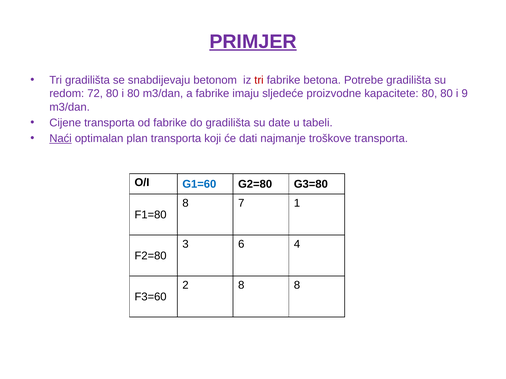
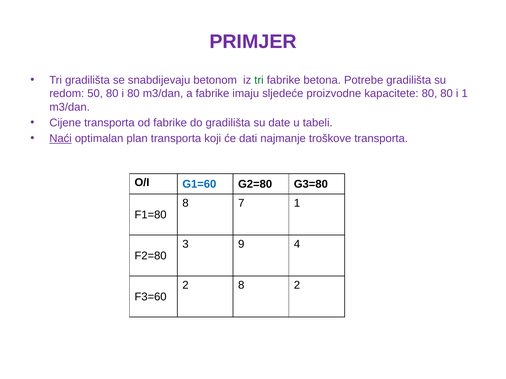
PRIMJER underline: present -> none
tri at (259, 80) colour: red -> green
72: 72 -> 50
i 9: 9 -> 1
6: 6 -> 9
8 8: 8 -> 2
